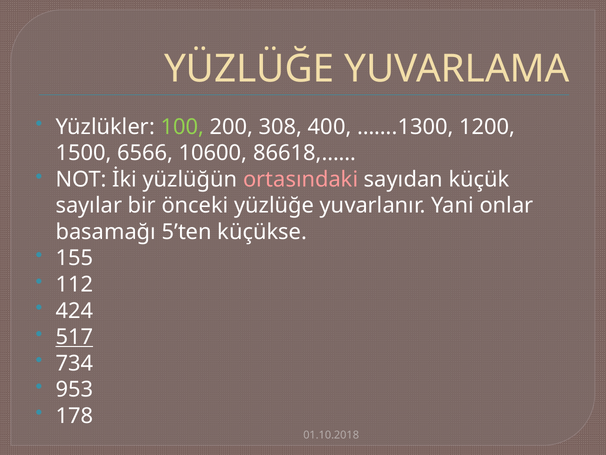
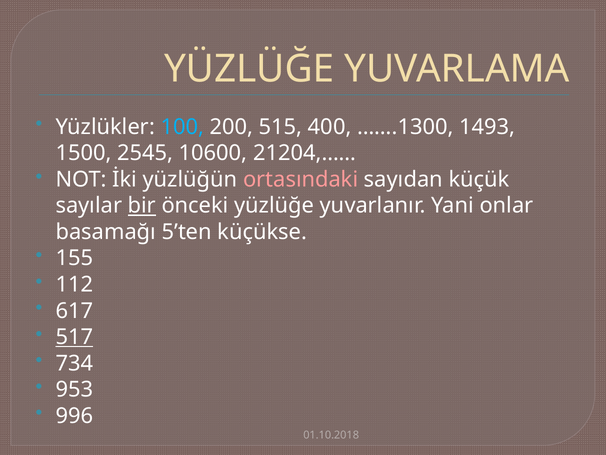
100 colour: light green -> light blue
308: 308 -> 515
1200: 1200 -> 1493
6566: 6566 -> 2545
86618,……: 86618,…… -> 21204,……
bir underline: none -> present
424: 424 -> 617
178: 178 -> 996
